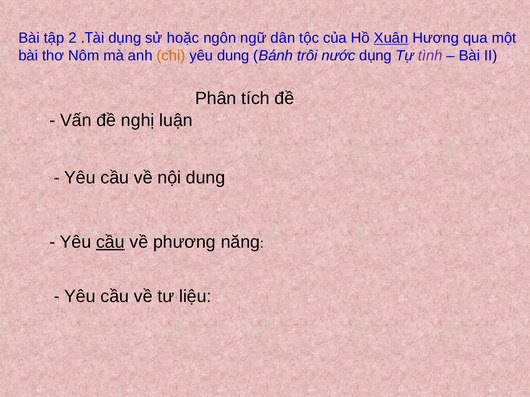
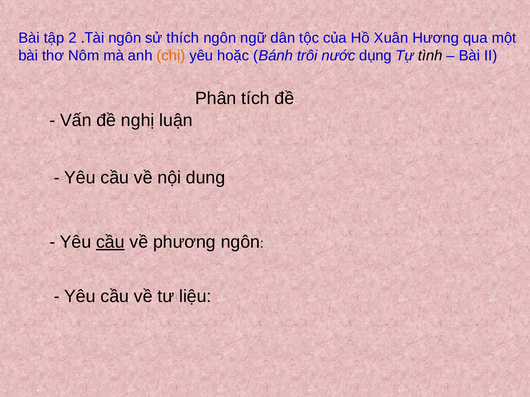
dụng at (125, 38): dụng -> ngôn
hoặc: hoặc -> thích
Xuân underline: present -> none
yêu dung: dung -> hoặc
tình colour: purple -> black
phương năng: năng -> ngôn
